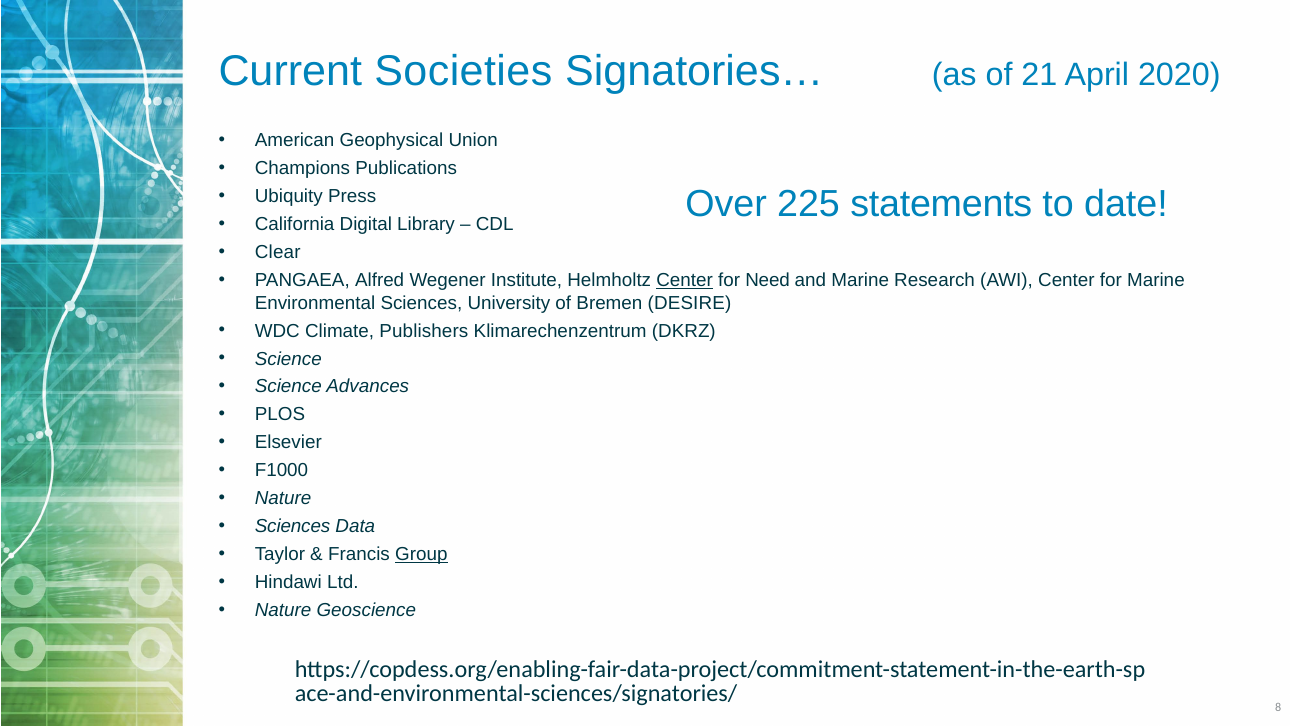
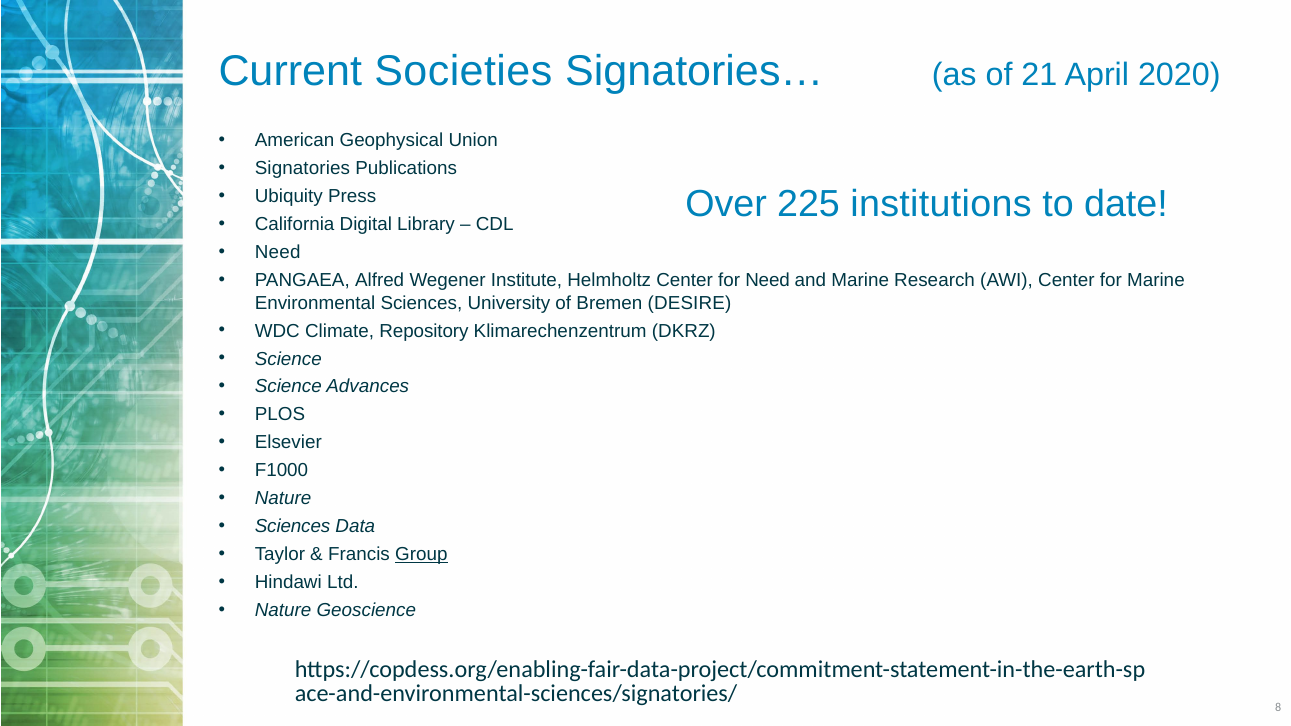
Champions: Champions -> Signatories
statements: statements -> institutions
Clear at (278, 252): Clear -> Need
Center at (685, 280) underline: present -> none
Publishers: Publishers -> Repository
